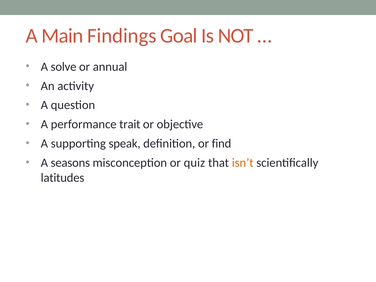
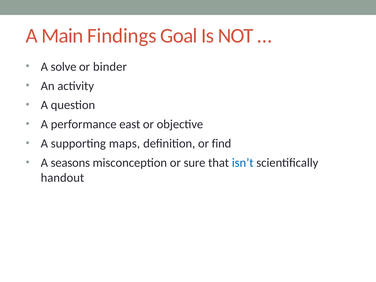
annual: annual -> binder
trait: trait -> east
speak: speak -> maps
quiz: quiz -> sure
isn’t colour: orange -> blue
latitudes: latitudes -> handout
